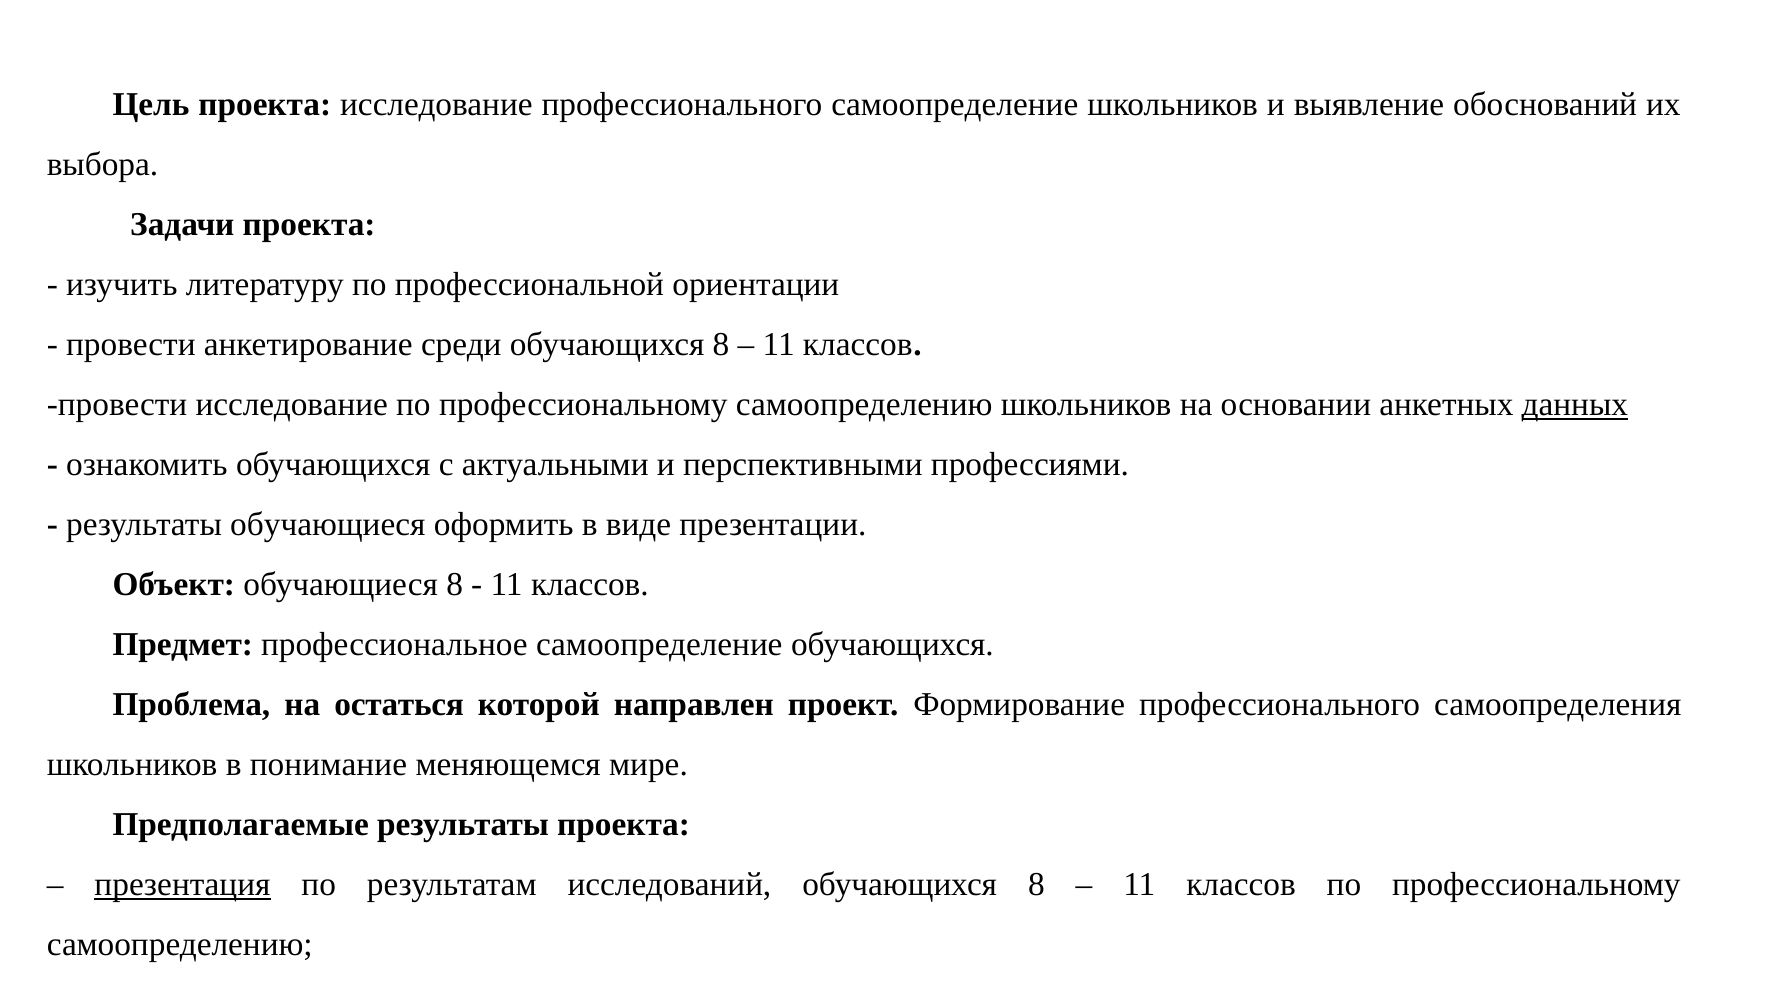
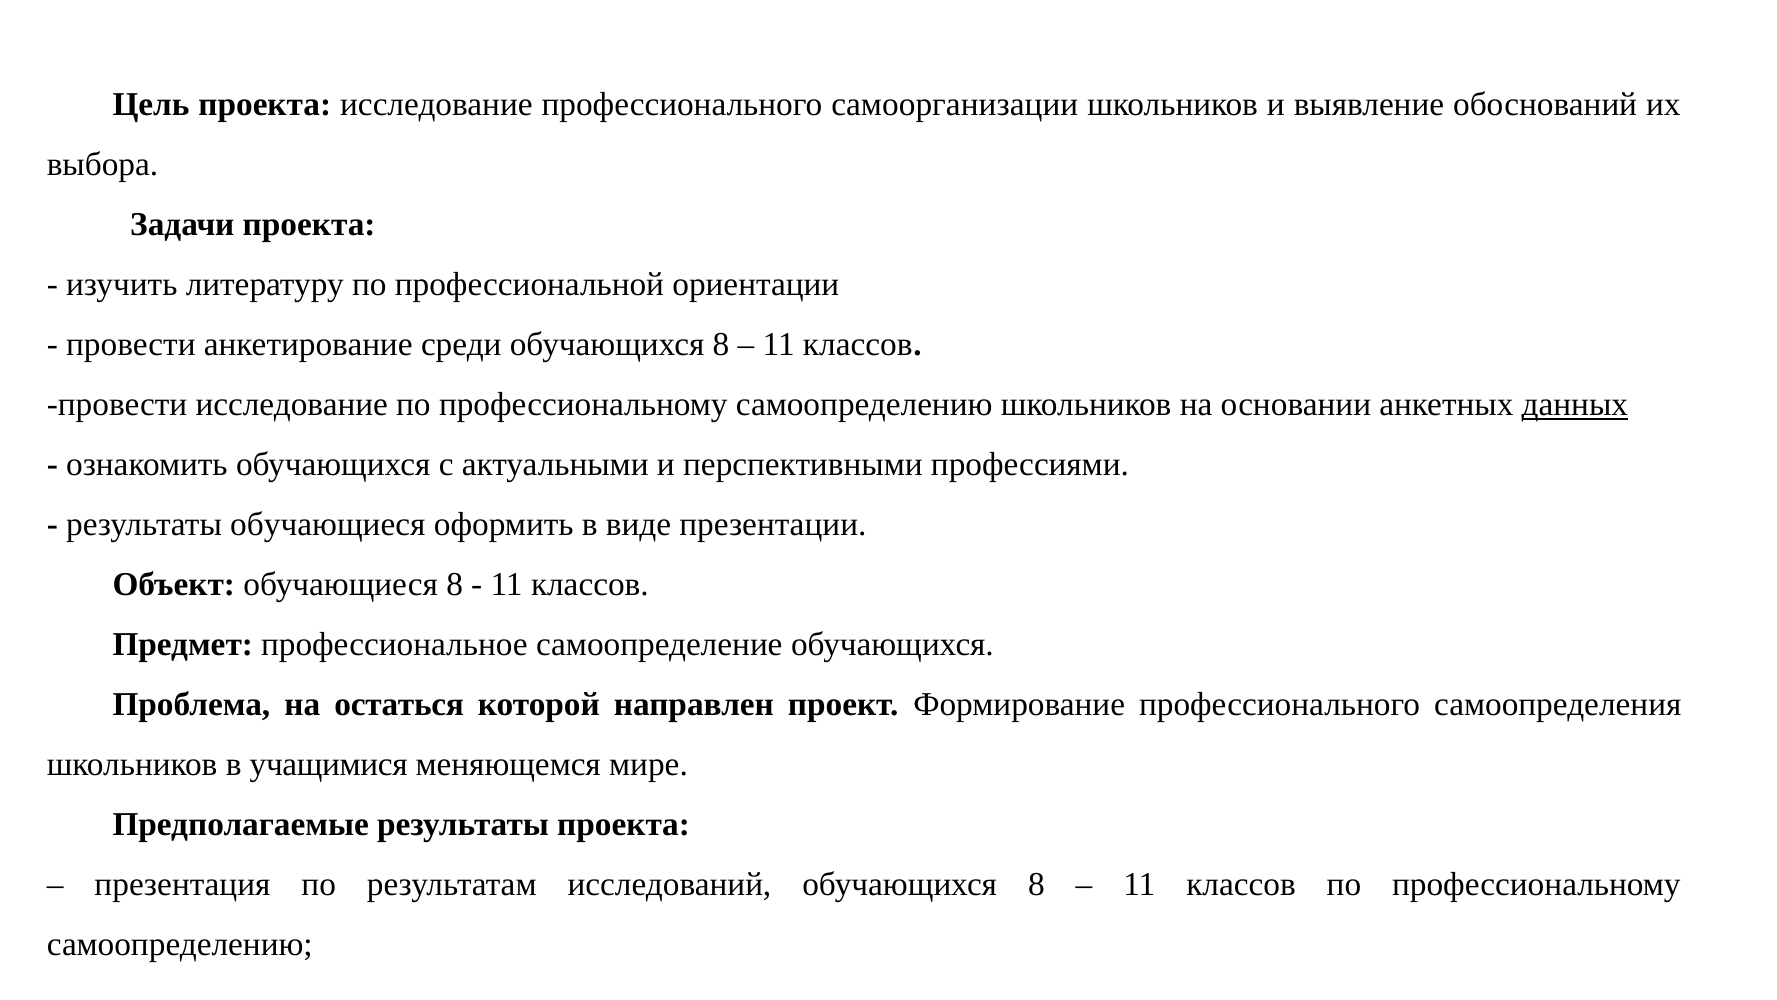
профессионального самоопределение: самоопределение -> самоорганизации
понимание: понимание -> учащимися
презентация underline: present -> none
